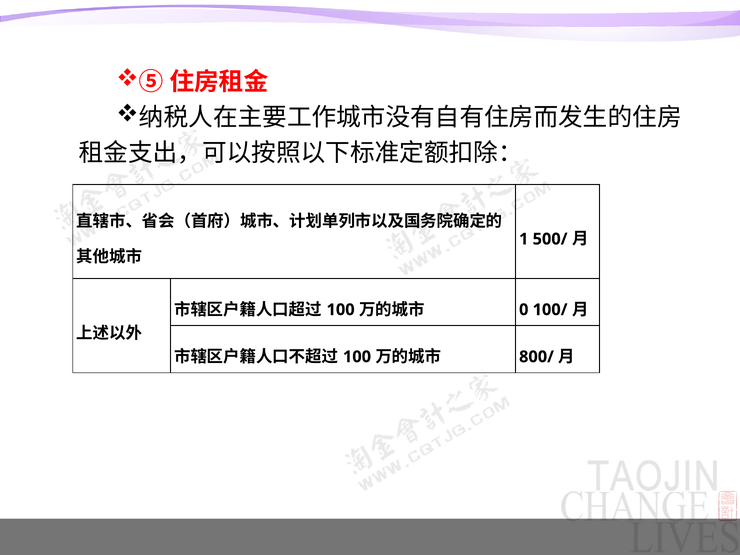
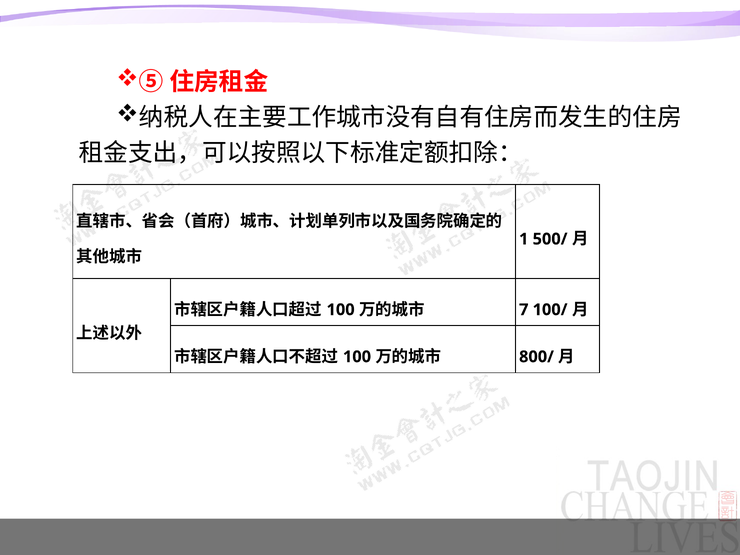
0: 0 -> 7
